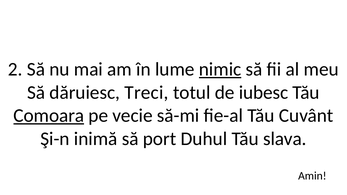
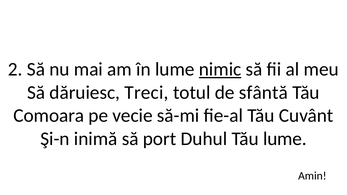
iubesc: iubesc -> sfântă
Comoara underline: present -> none
Tău slava: slava -> lume
